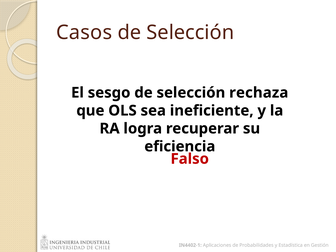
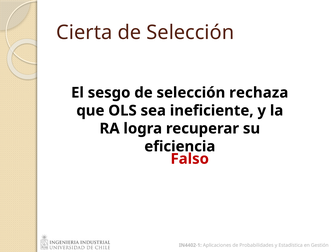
Casos: Casos -> Cierta
